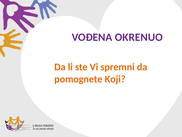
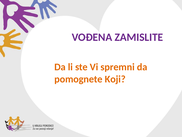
OKRENUO: OKRENUO -> ZAMISLITE
